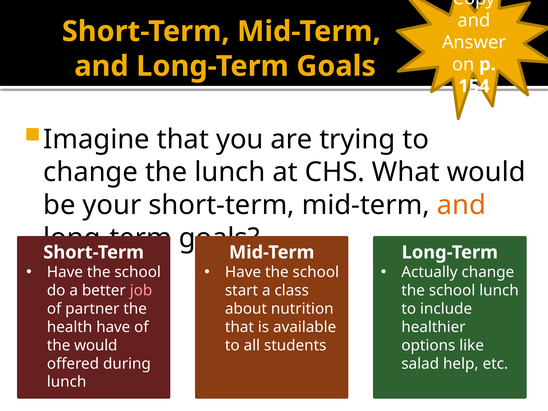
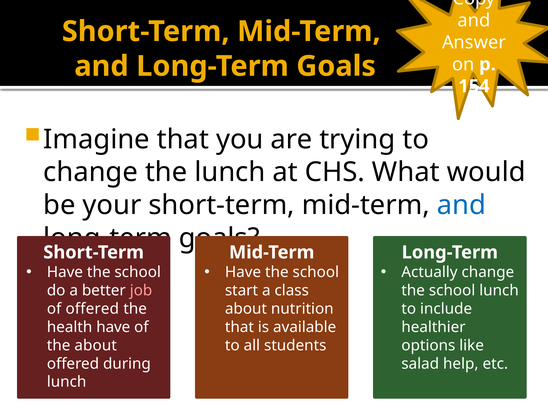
and at (461, 205) colour: orange -> blue
of partner: partner -> offered
the would: would -> about
